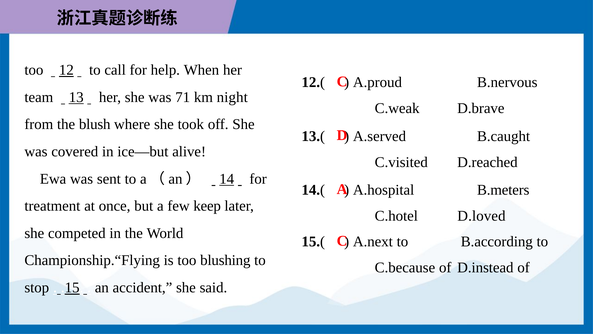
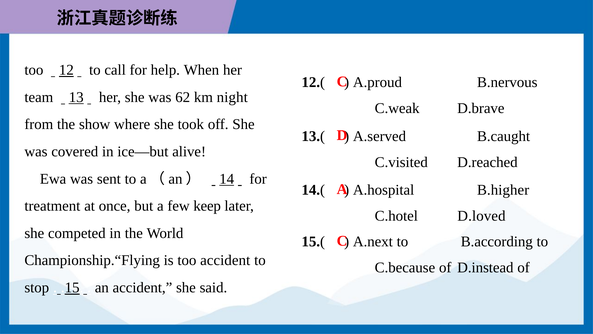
71: 71 -> 62
blush: blush -> show
B.meters: B.meters -> B.higher
too blushing: blushing -> accident
